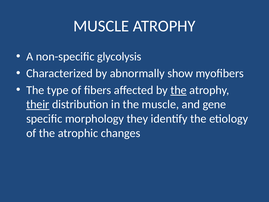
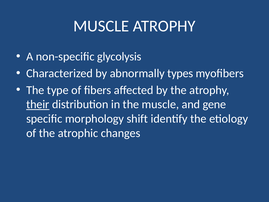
show: show -> types
the at (179, 90) underline: present -> none
they: they -> shift
